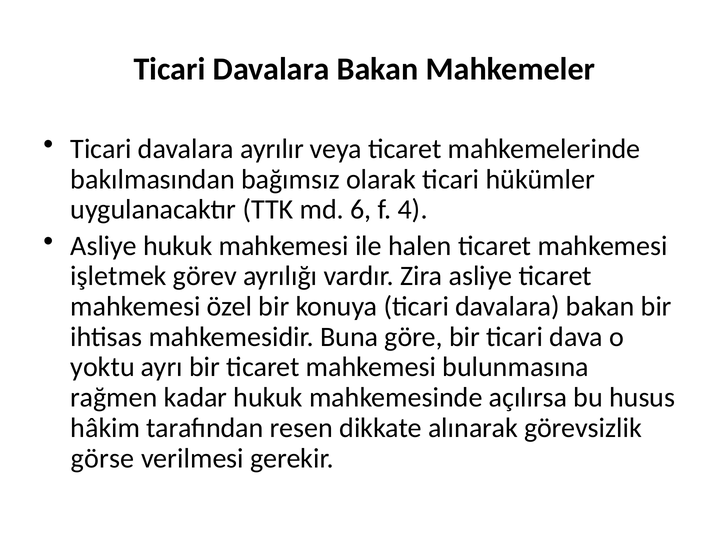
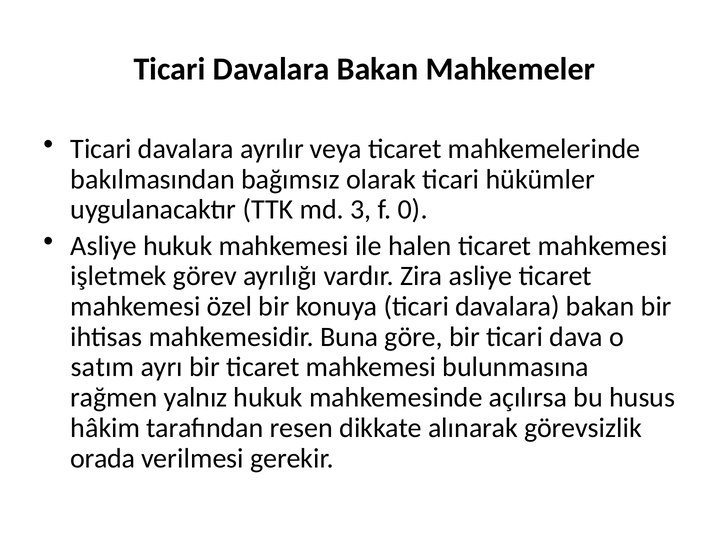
6: 6 -> 3
4: 4 -> 0
yoktu: yoktu -> satım
kadar: kadar -> yalnız
görse: görse -> orada
